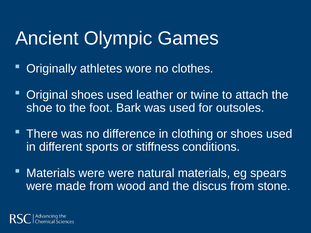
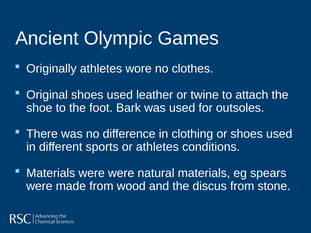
or stiffness: stiffness -> athletes
